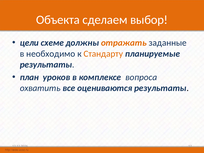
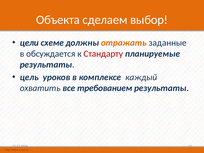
необходимо: необходимо -> обсуждается
Стандарту colour: orange -> red
план: план -> цель
вопроса: вопроса -> каждый
оцениваются: оцениваются -> требованием
